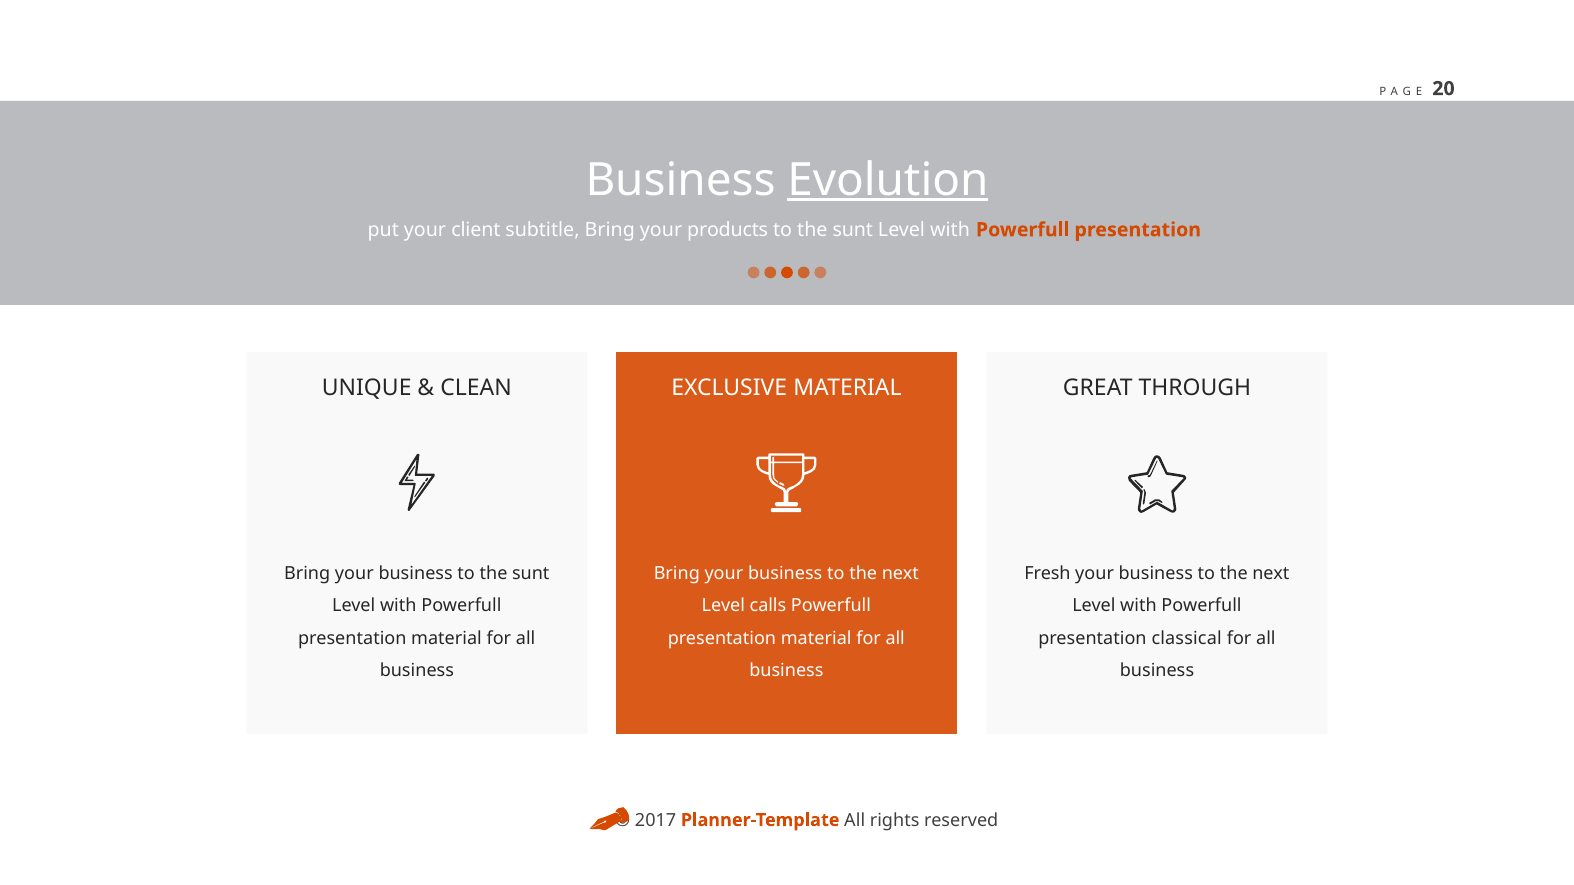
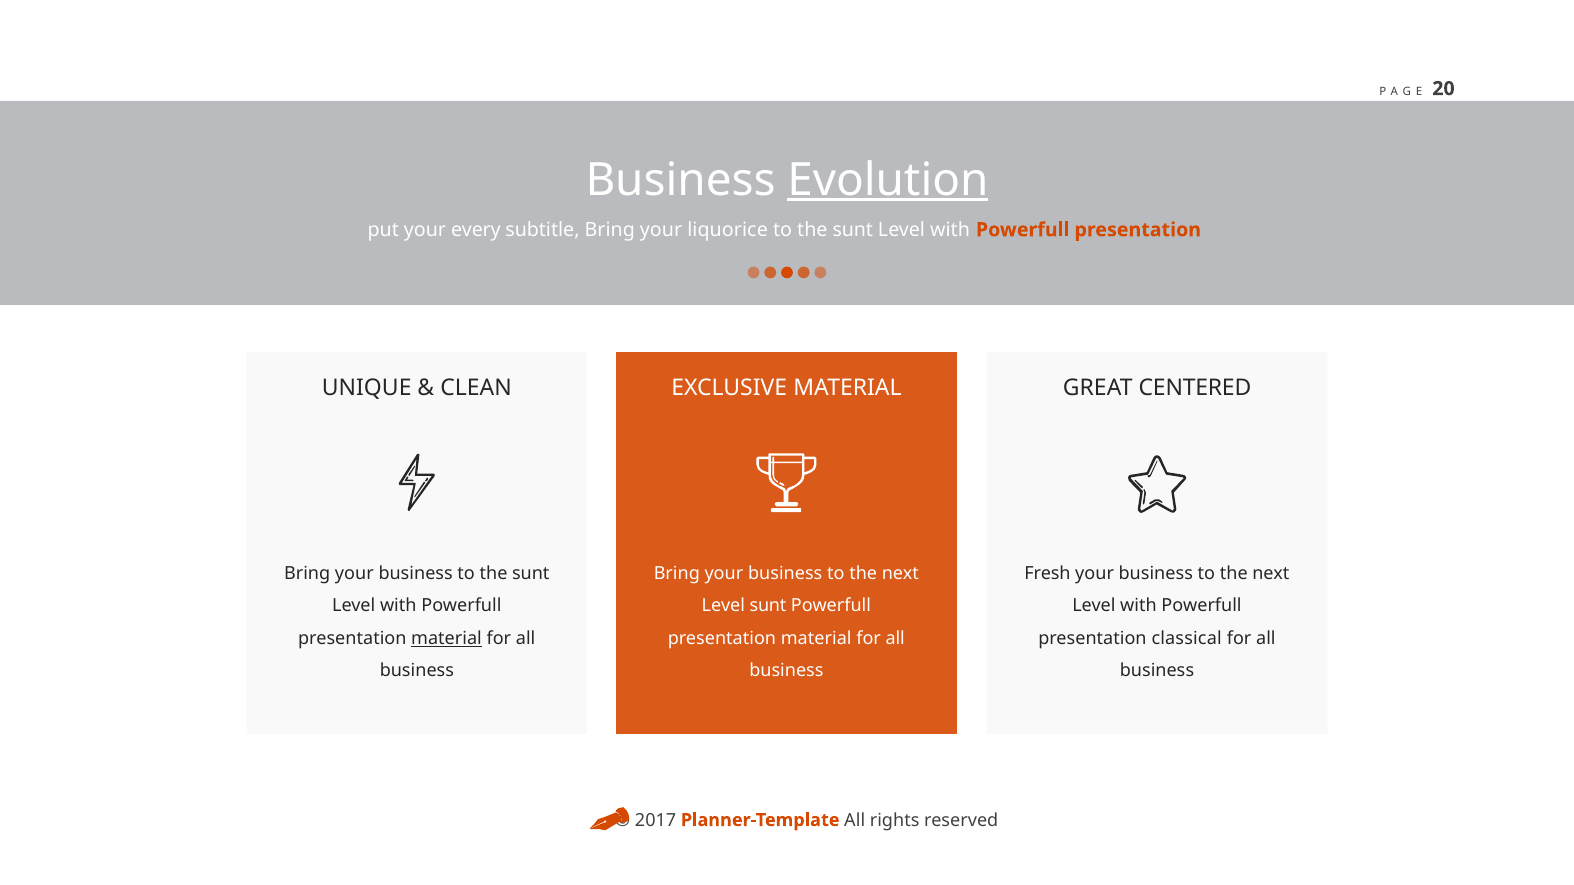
client: client -> every
products: products -> liquorice
THROUGH: THROUGH -> CENTERED
Level calls: calls -> sunt
material at (447, 639) underline: none -> present
